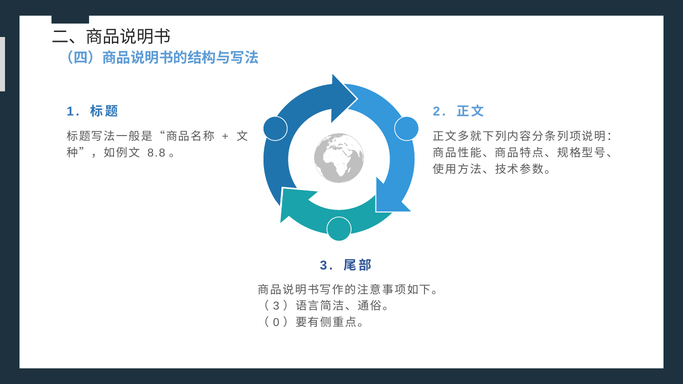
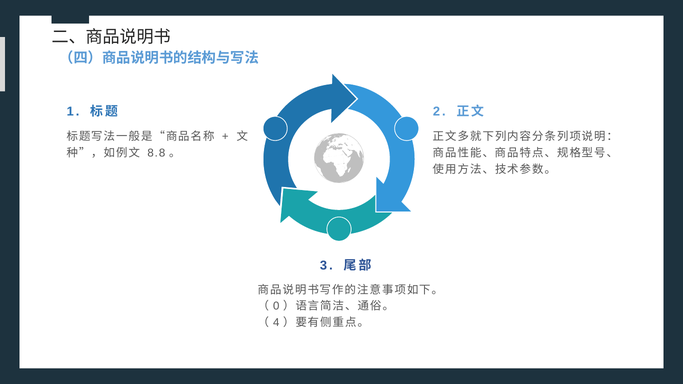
3 at (276, 306): 3 -> 0
0: 0 -> 4
